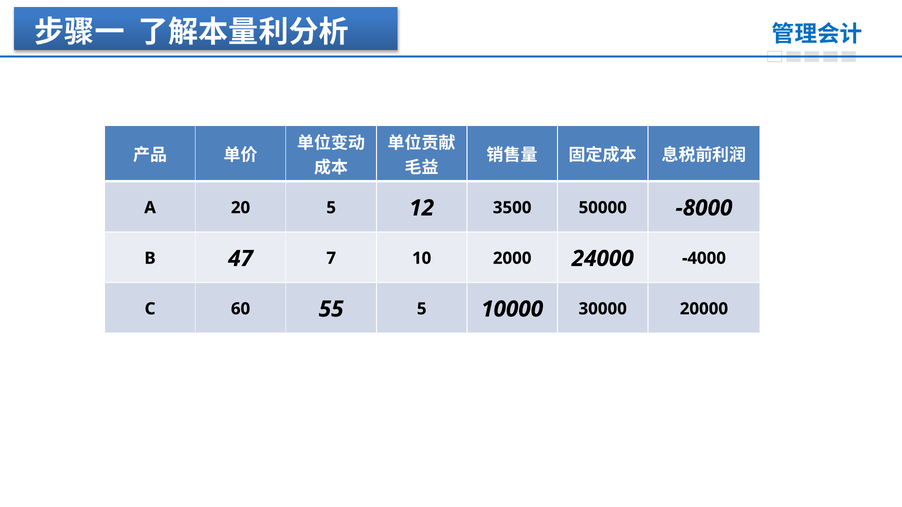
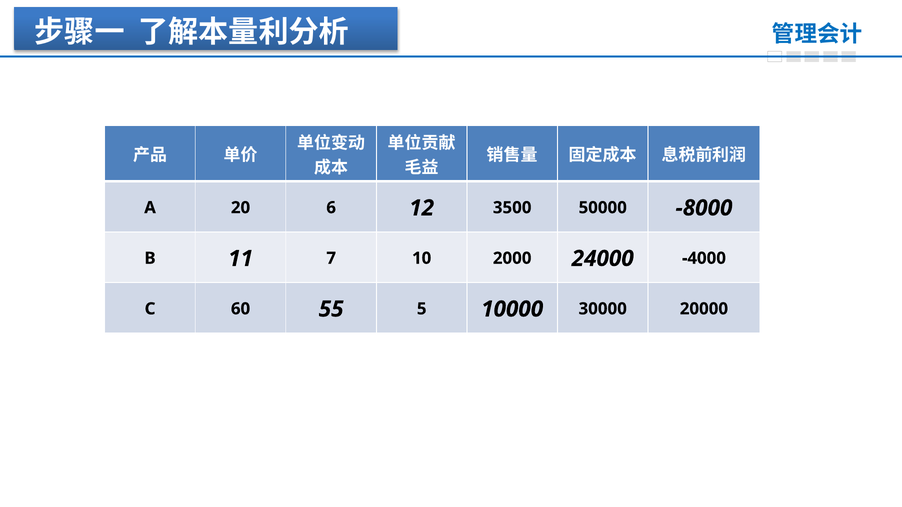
20 5: 5 -> 6
47: 47 -> 11
